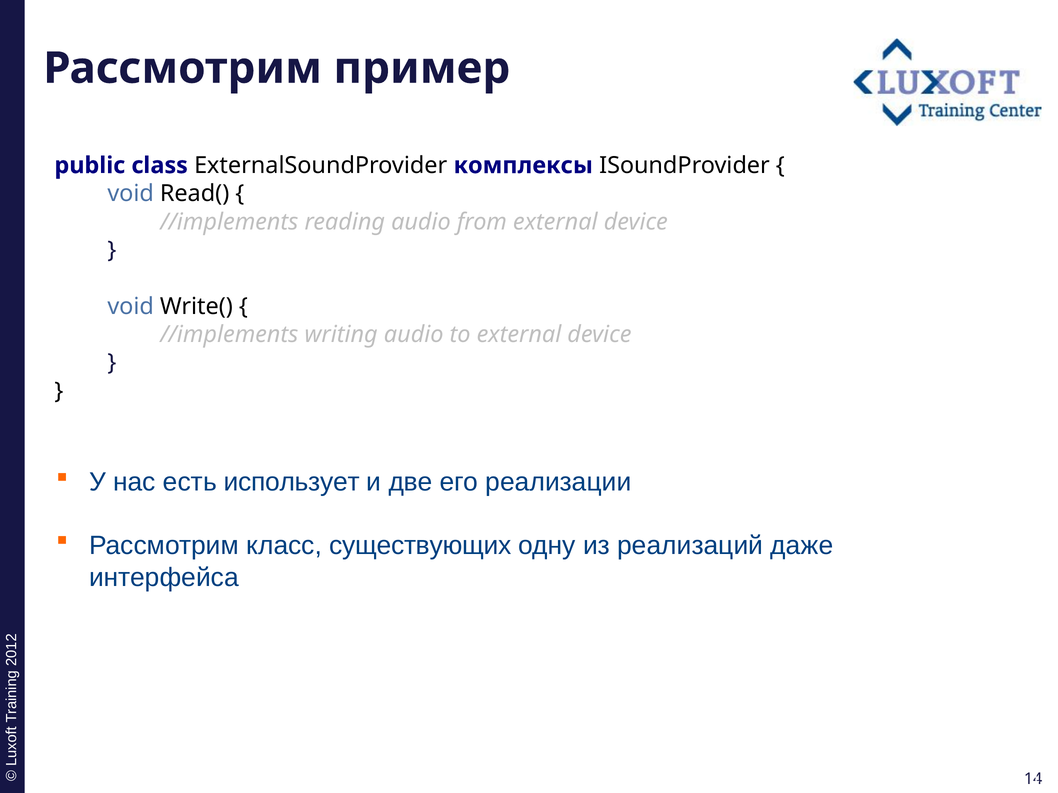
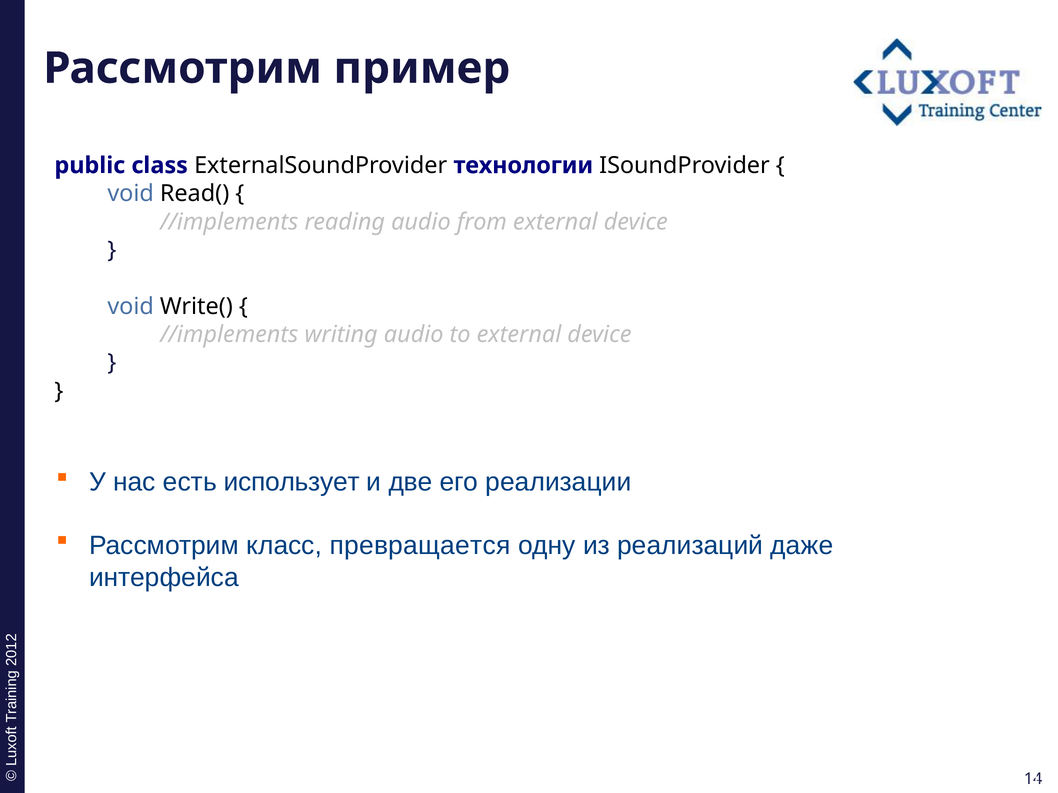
комплексы: комплексы -> технологии
существующих: существующих -> превращается
